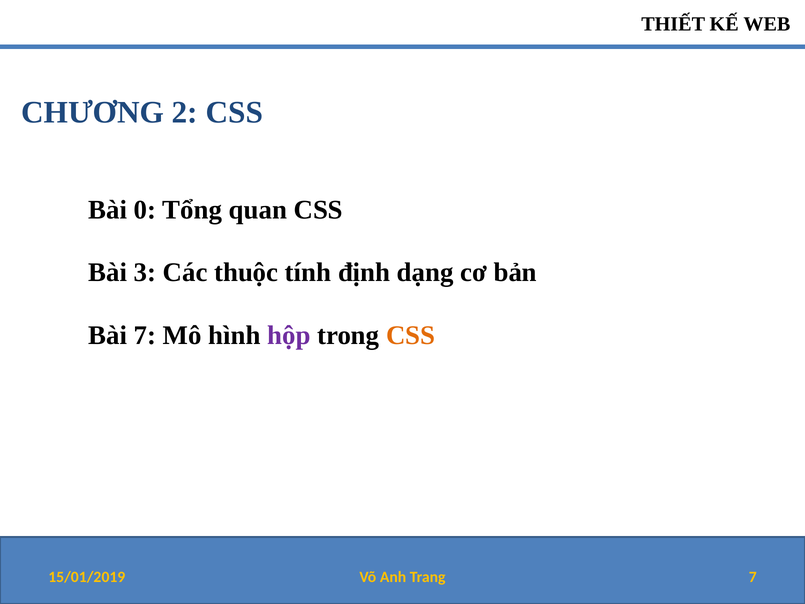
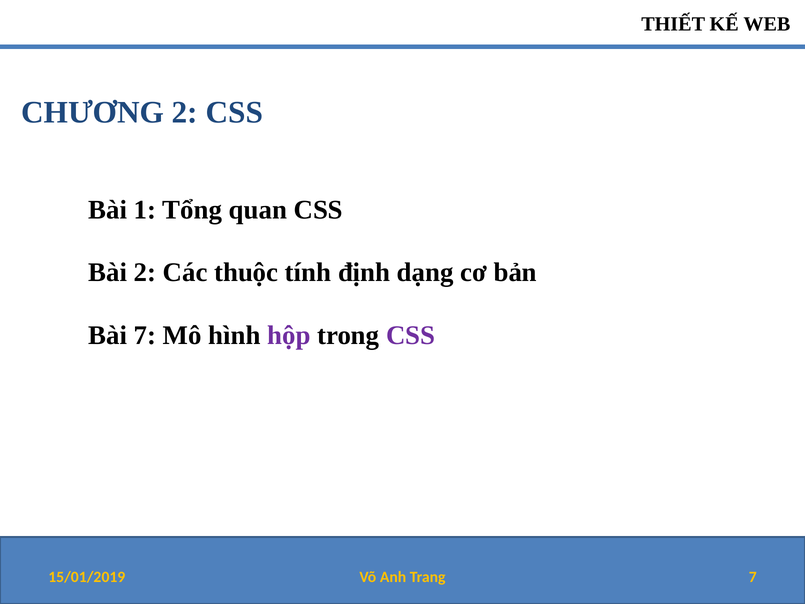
0: 0 -> 1
Bài 3: 3 -> 2
CSS at (411, 335) colour: orange -> purple
